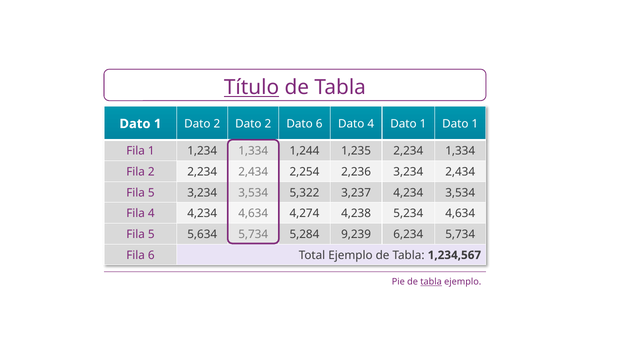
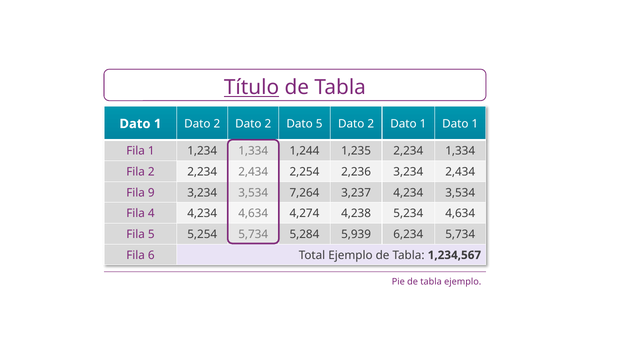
Dato 6: 6 -> 5
4 at (371, 124): 4 -> 2
5 at (151, 193): 5 -> 9
5,322: 5,322 -> 7,264
5,634: 5,634 -> 5,254
9,239: 9,239 -> 5,939
tabla at (431, 282) underline: present -> none
